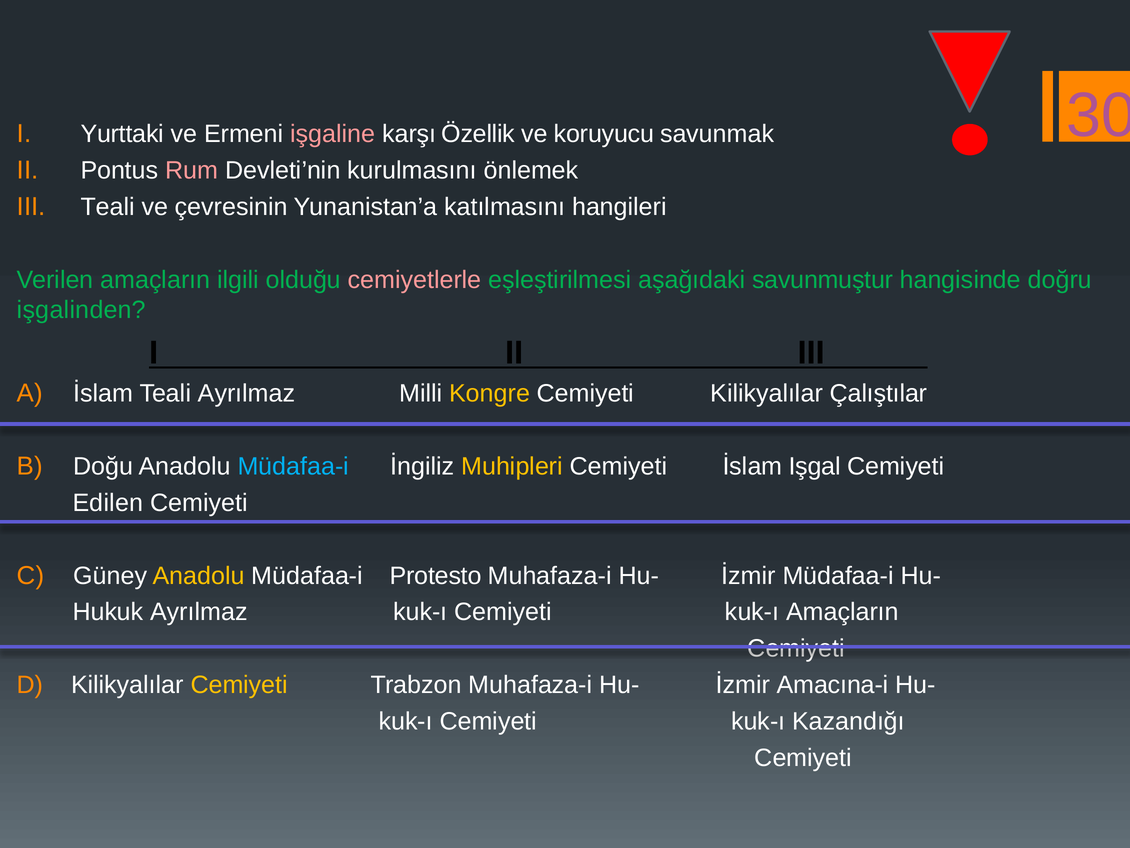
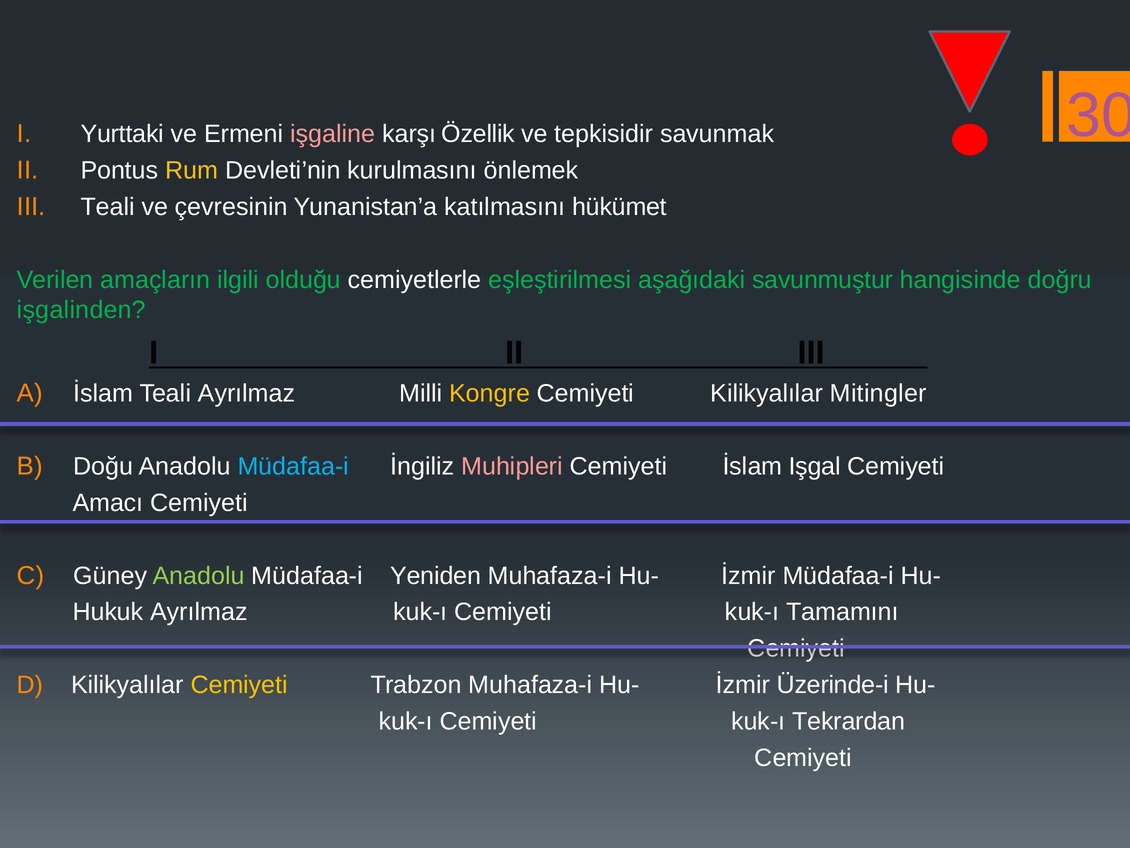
koruyucu: koruyucu -> tepkisidir
Rum colour: pink -> yellow
hangileri: hangileri -> hükümet
cemiyetlerle colour: pink -> white
Çalıştılar: Çalıştılar -> Mitingler
Muhipleri colour: yellow -> pink
Edilen: Edilen -> Amacı
Anadolu at (199, 575) colour: yellow -> light green
Protesto: Protesto -> Yeniden
kuk-ı Amaçların: Amaçların -> Tamamını
Amacına-i: Amacına-i -> Üzerinde-i
Kazandığı: Kazandığı -> Tekrardan
